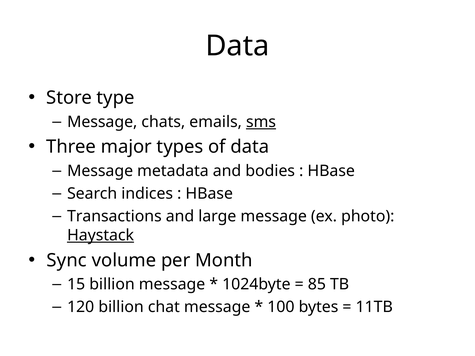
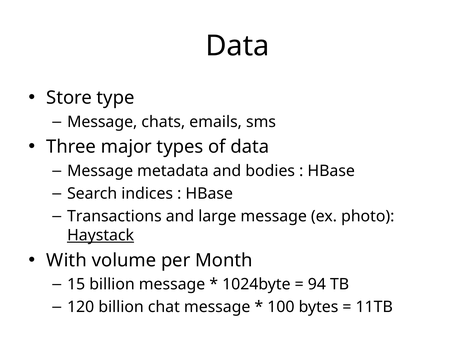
sms underline: present -> none
Sync: Sync -> With
85: 85 -> 94
